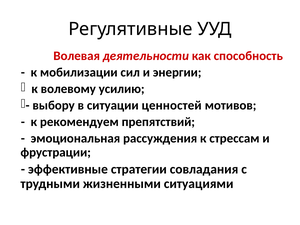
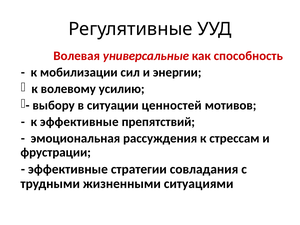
деятельности: деятельности -> универсальные
к рекомендуем: рекомендуем -> эффективные
